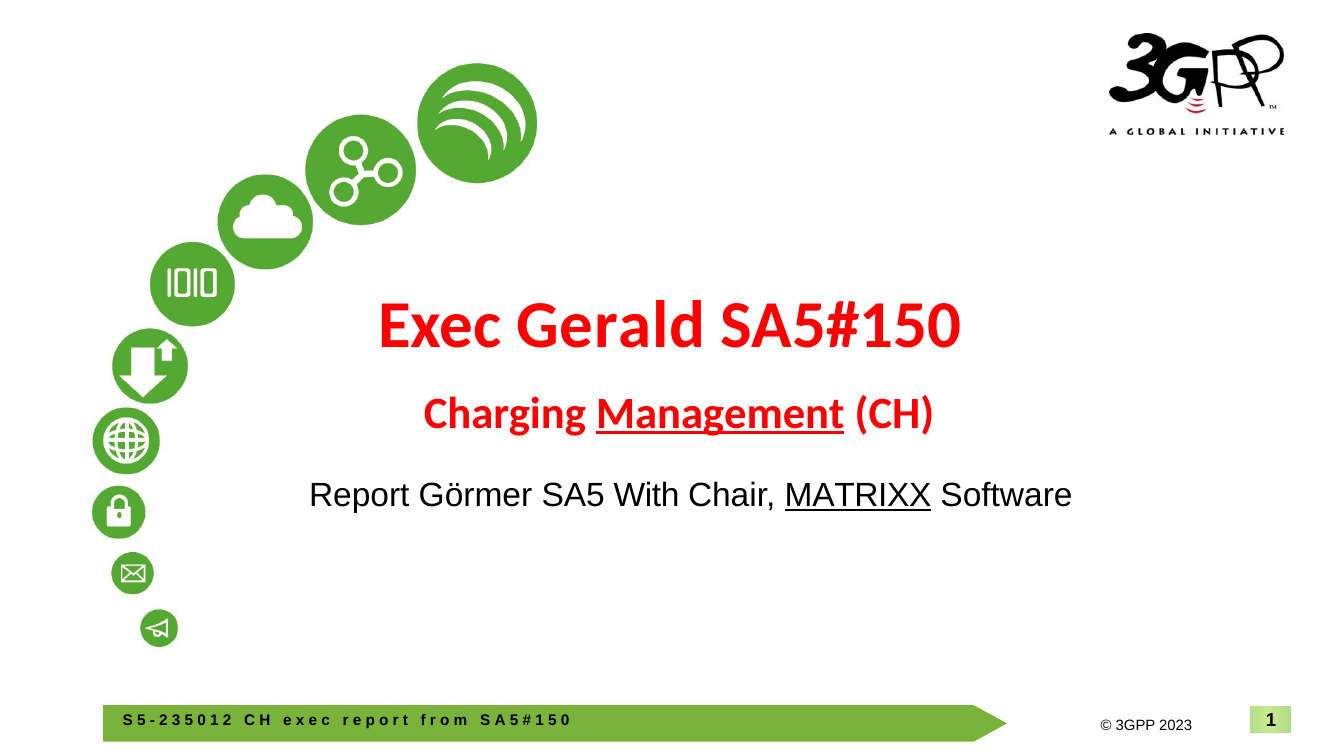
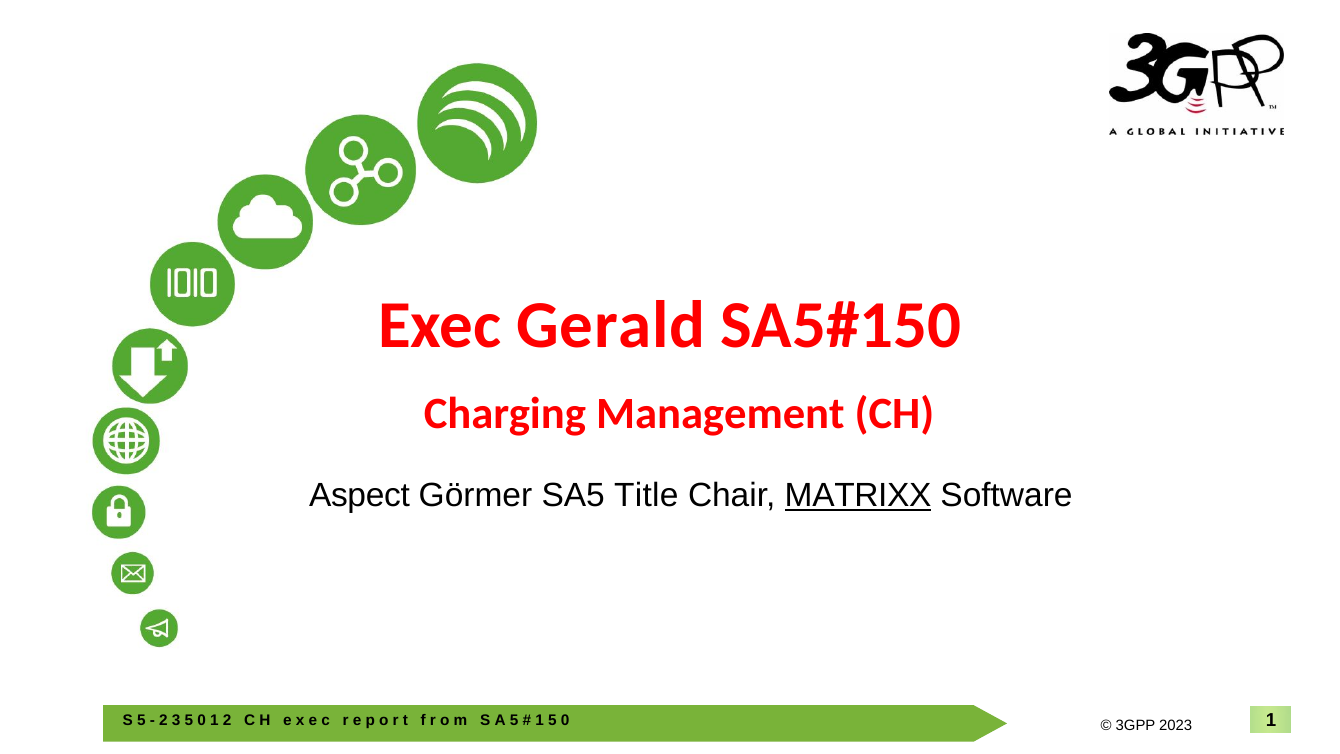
Management underline: present -> none
Report: Report -> Aspect
With: With -> Title
